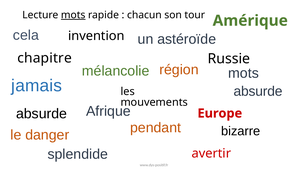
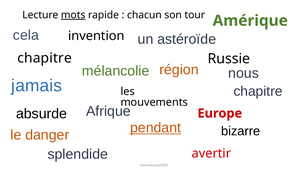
mots at (244, 73): mots -> nous
absurde at (258, 91): absurde -> chapitre
pendant underline: none -> present
